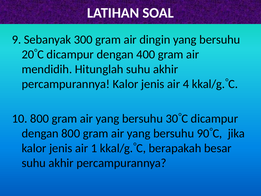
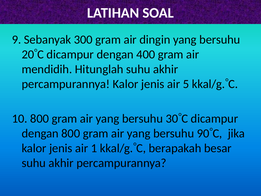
4: 4 -> 5
